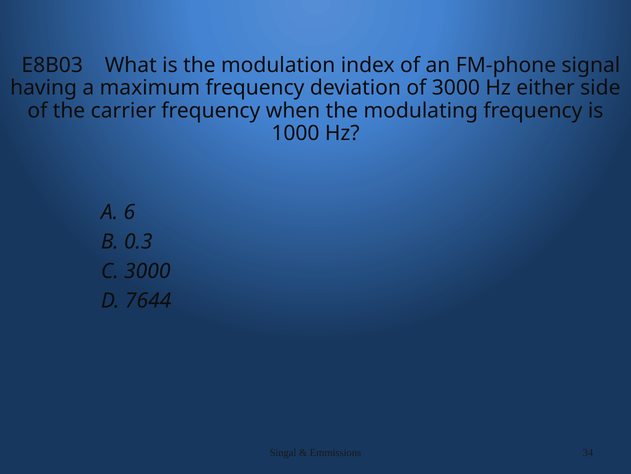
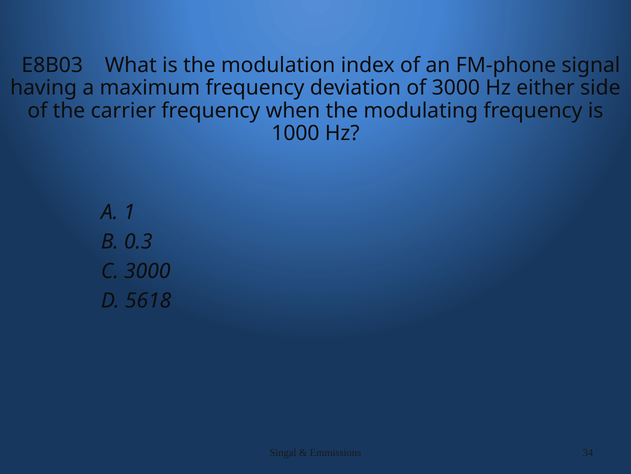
6: 6 -> 1
7644: 7644 -> 5618
